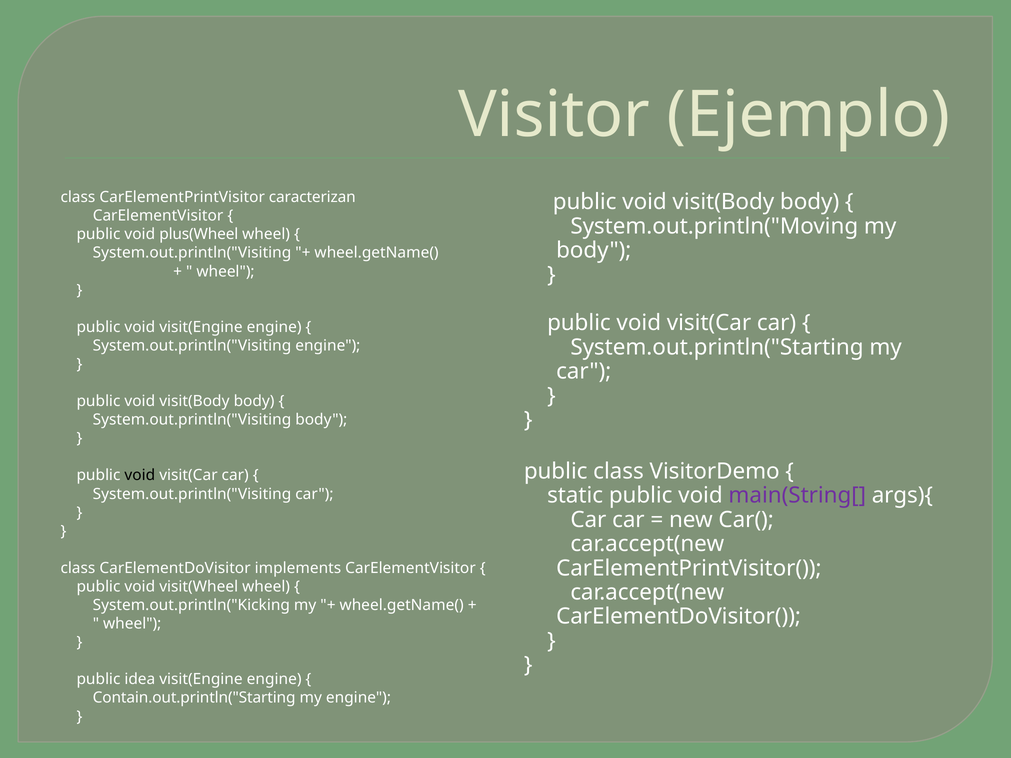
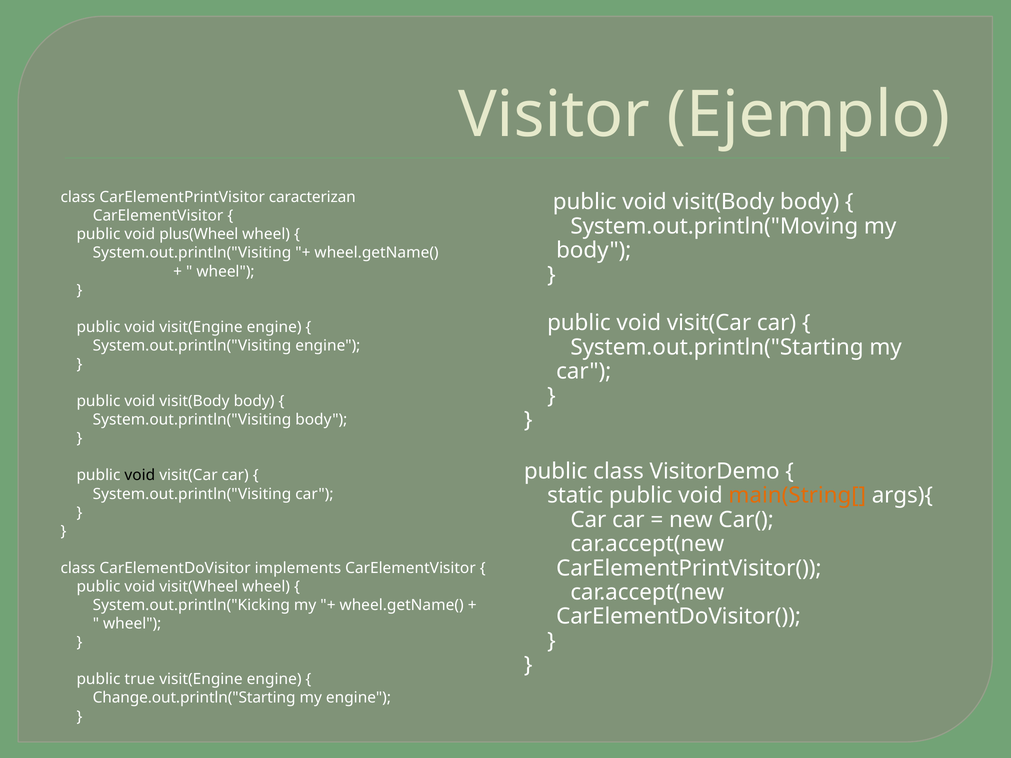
main(String[ colour: purple -> orange
idea: idea -> true
Contain.out.println("Starting: Contain.out.println("Starting -> Change.out.println("Starting
